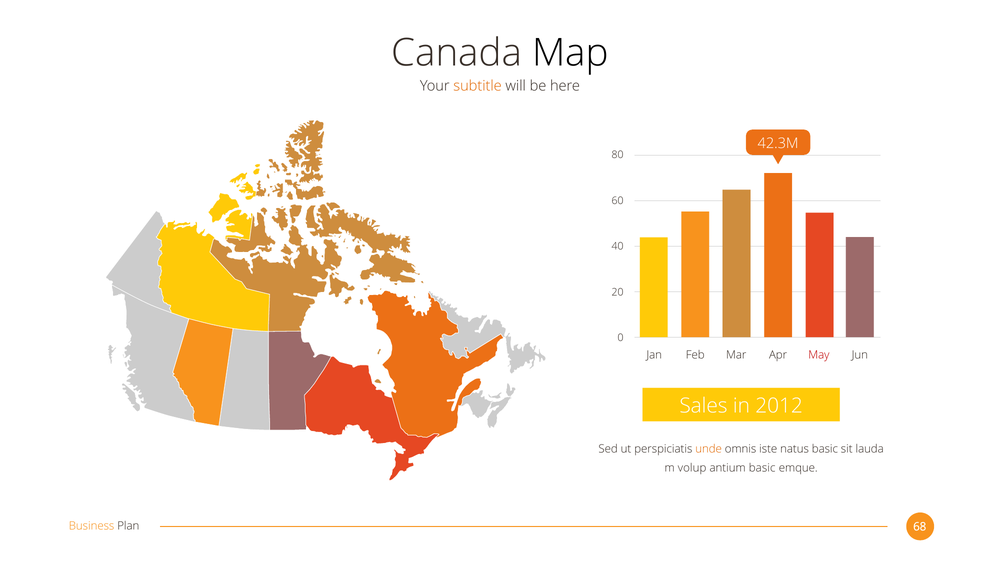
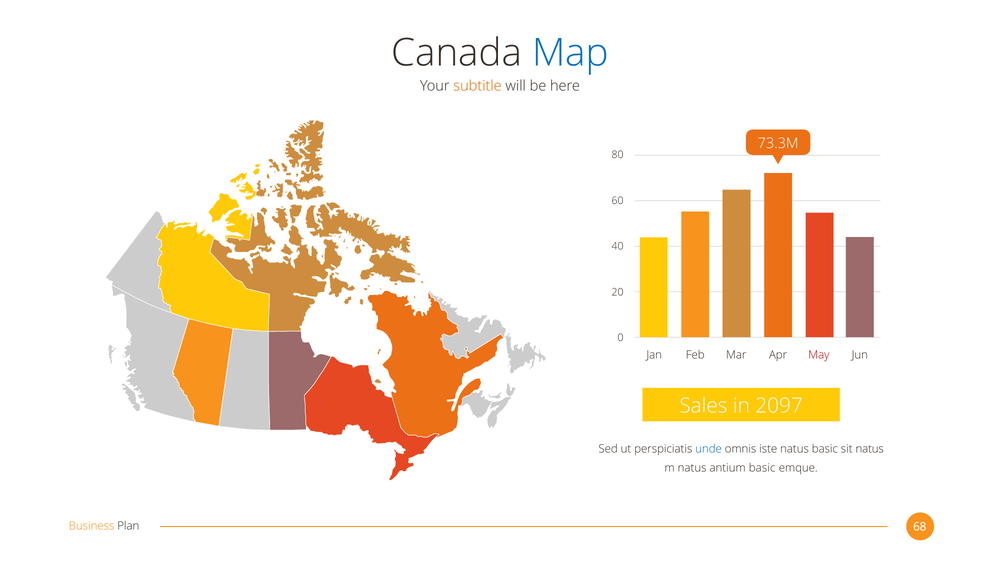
Map colour: black -> blue
42.3M: 42.3M -> 73.3M
2012: 2012 -> 2097
unde colour: orange -> blue
sit lauda: lauda -> natus
m volup: volup -> natus
